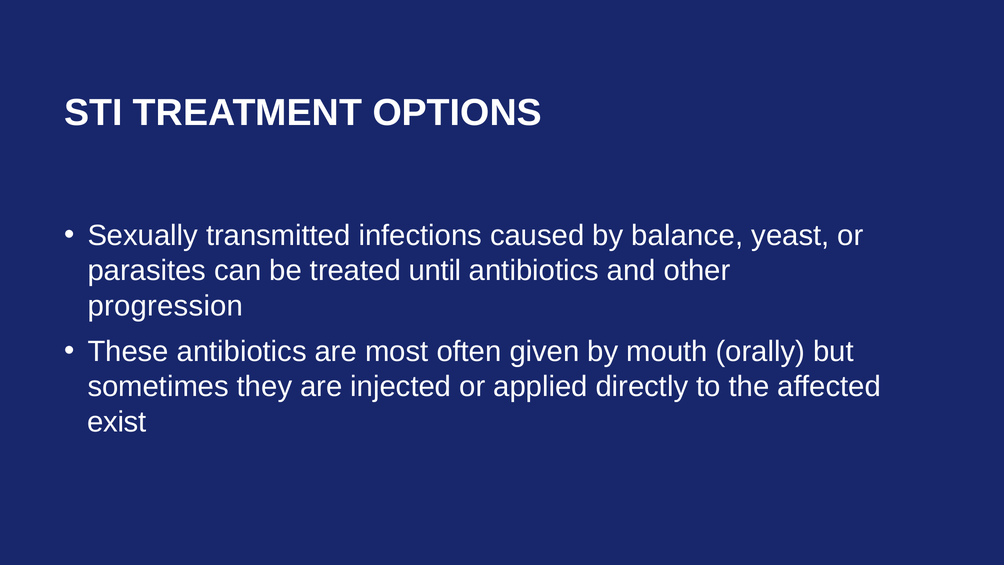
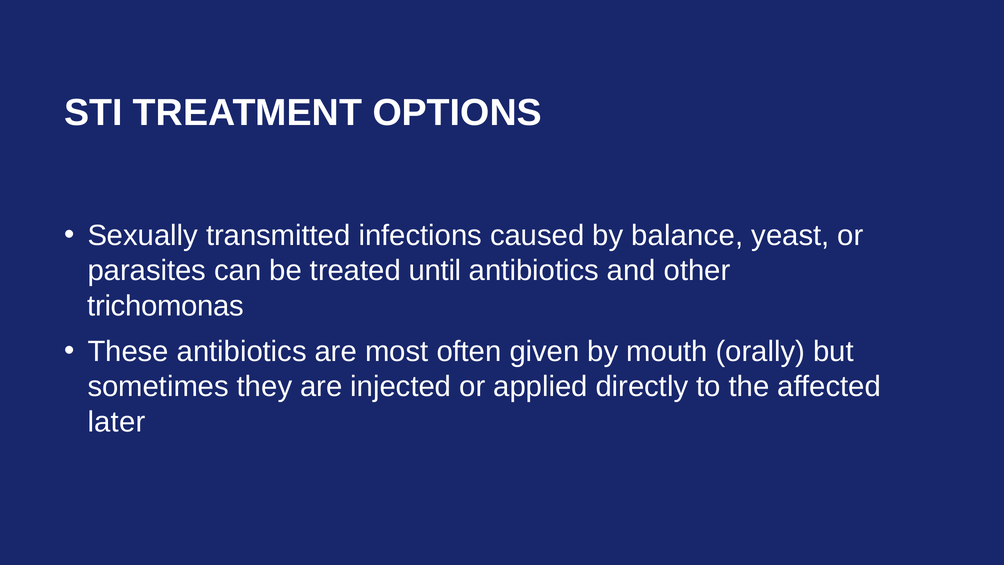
progression: progression -> trichomonas
exist: exist -> later
